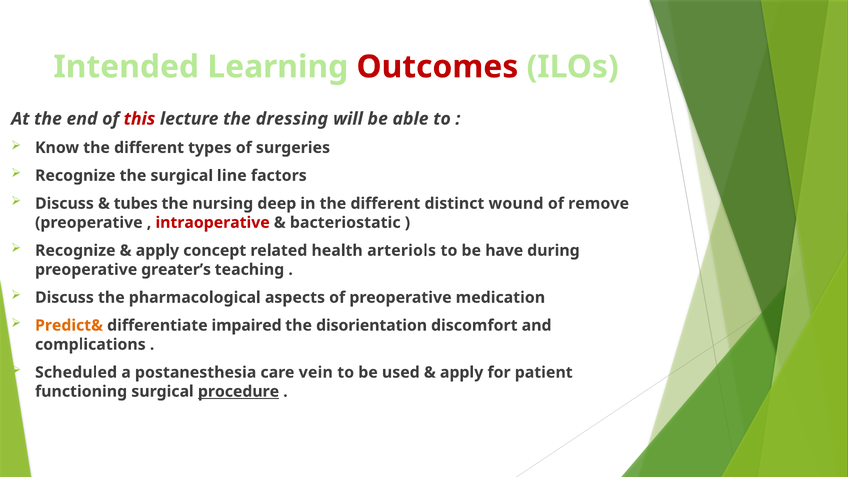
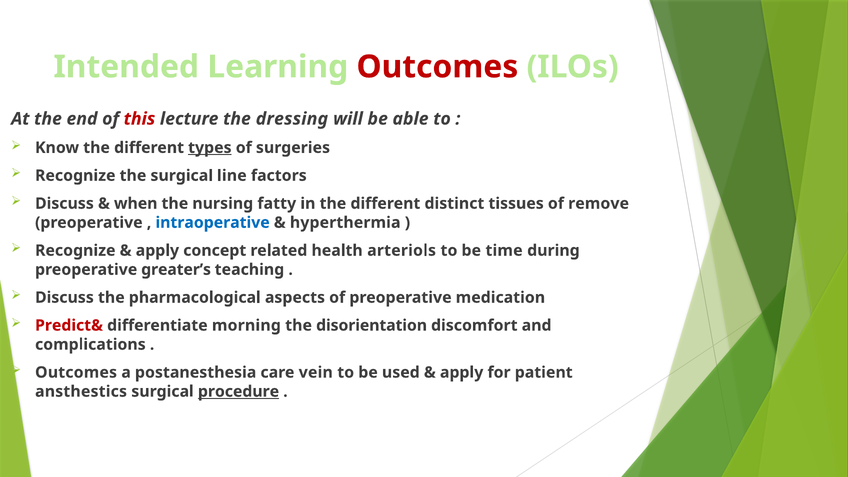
types underline: none -> present
tubes: tubes -> when
deep: deep -> fatty
wound: wound -> tissues
intraoperative colour: red -> blue
bacteriostatic: bacteriostatic -> hyperthermia
have: have -> time
Predict& colour: orange -> red
impaired: impaired -> morning
Scheduled at (76, 372): Scheduled -> Outcomes
functioning: functioning -> ansthestics
